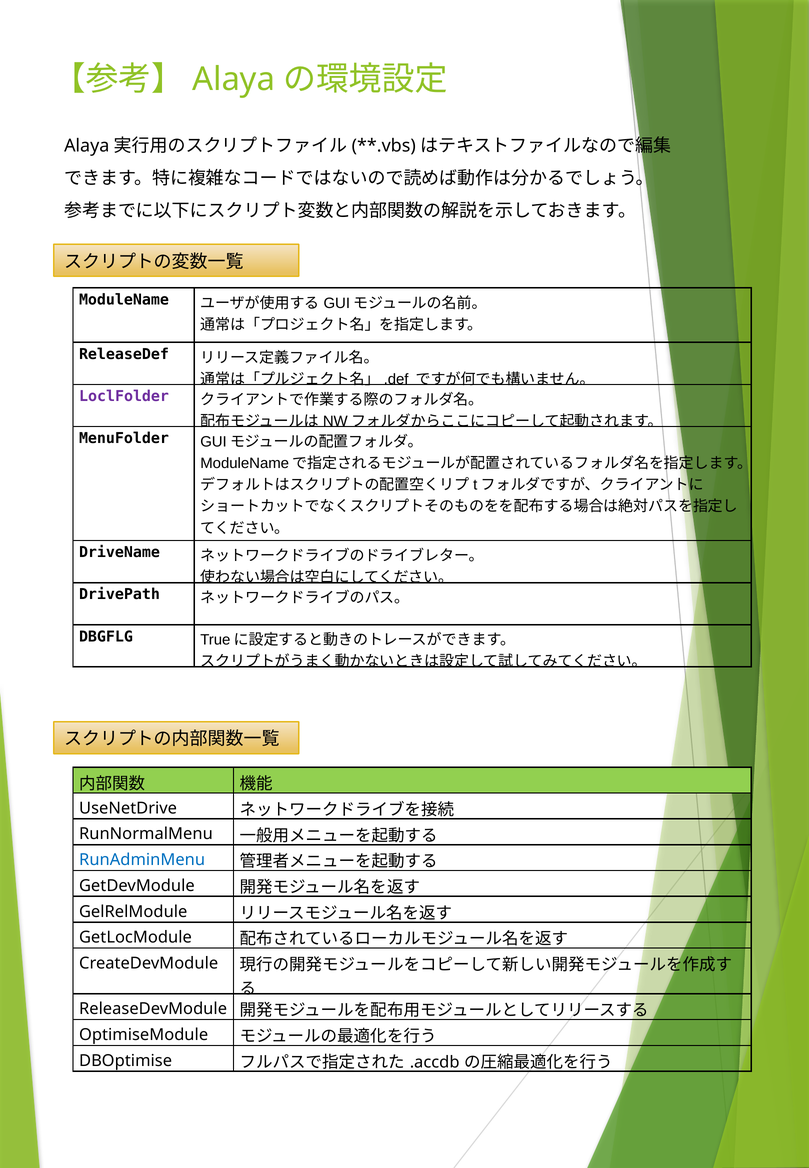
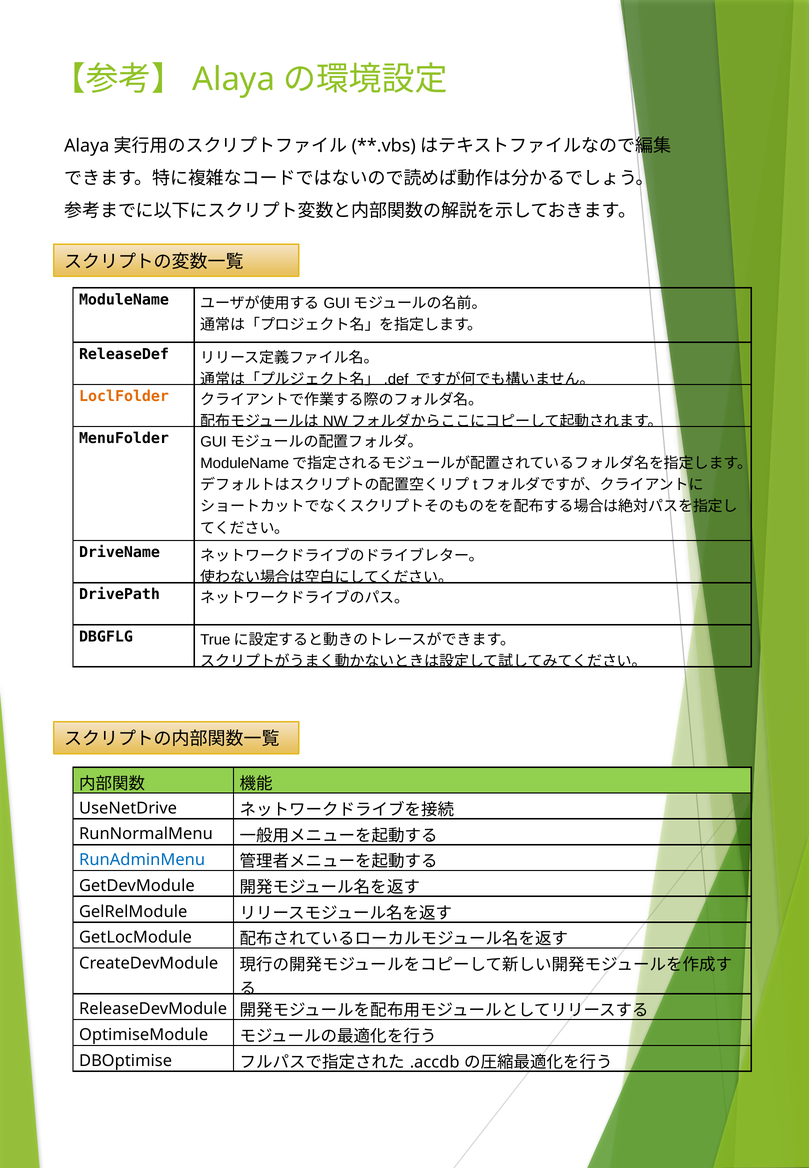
LoclFolder colour: purple -> orange
